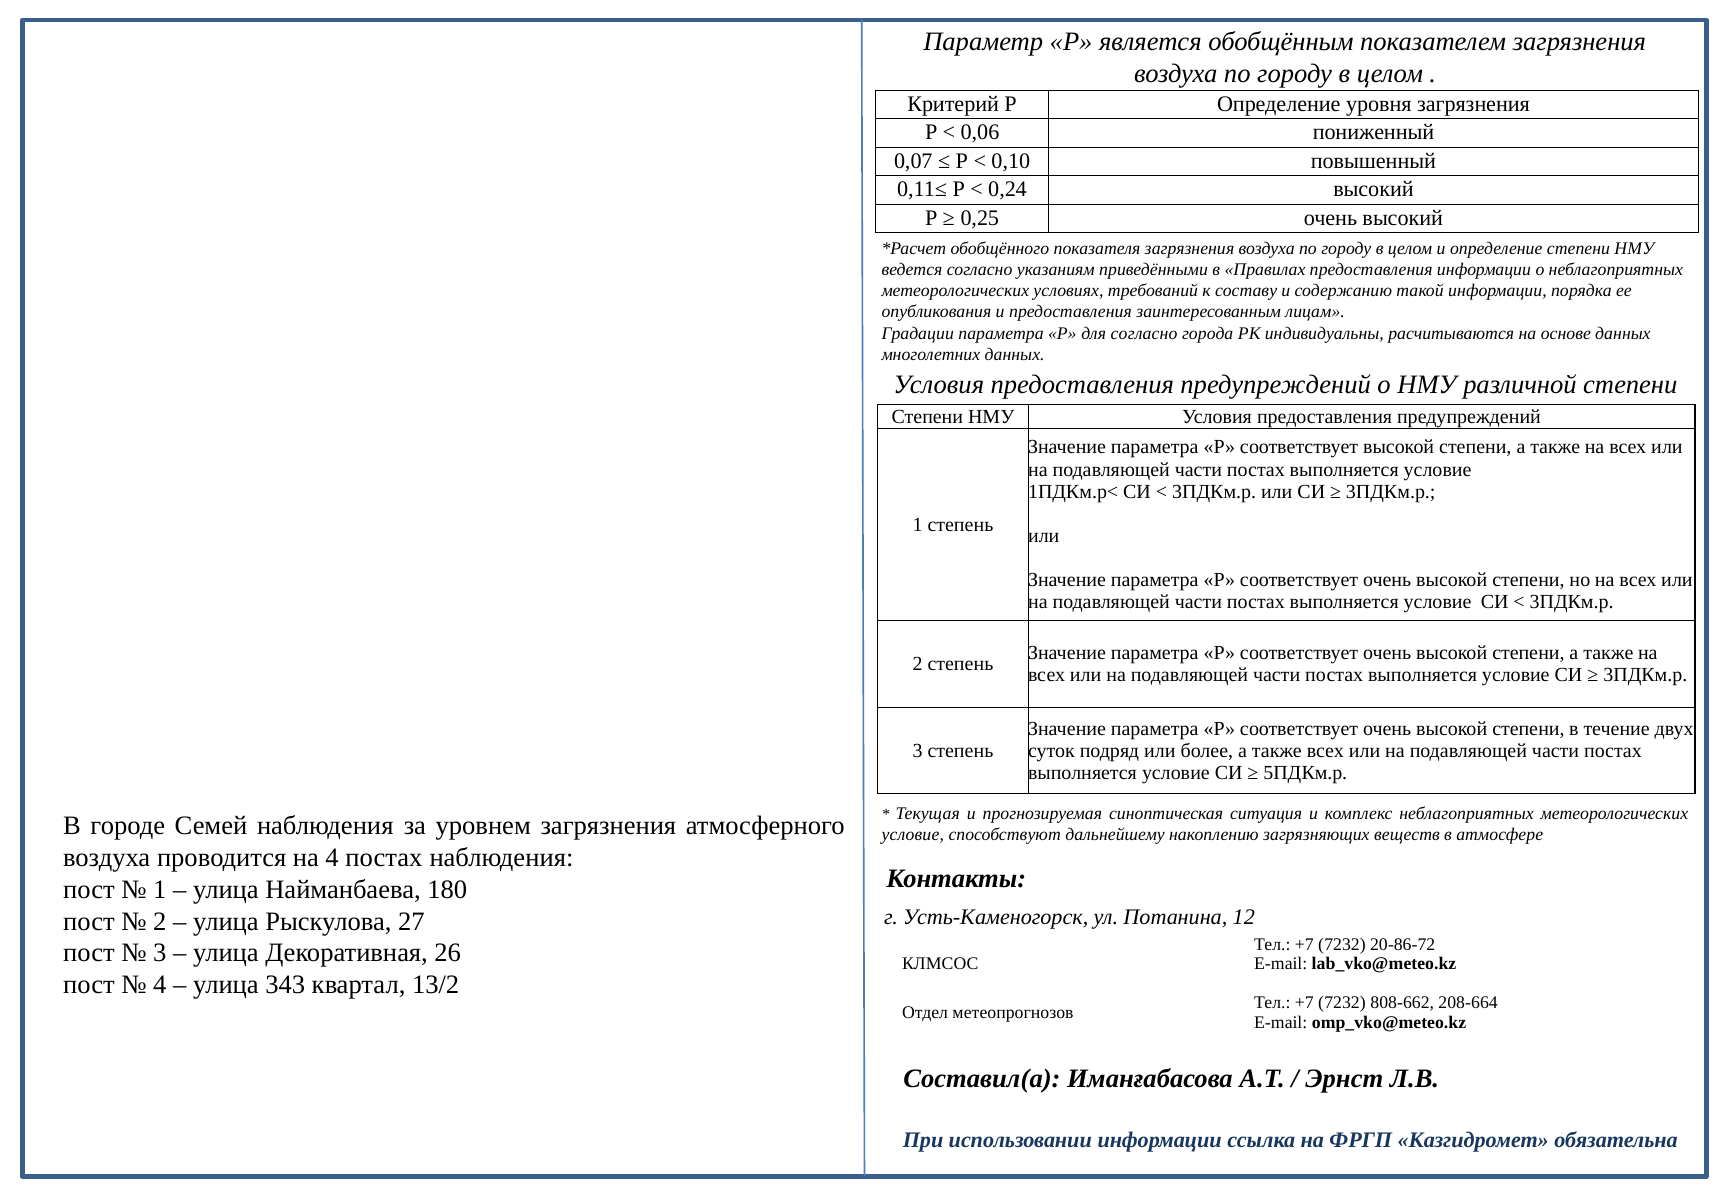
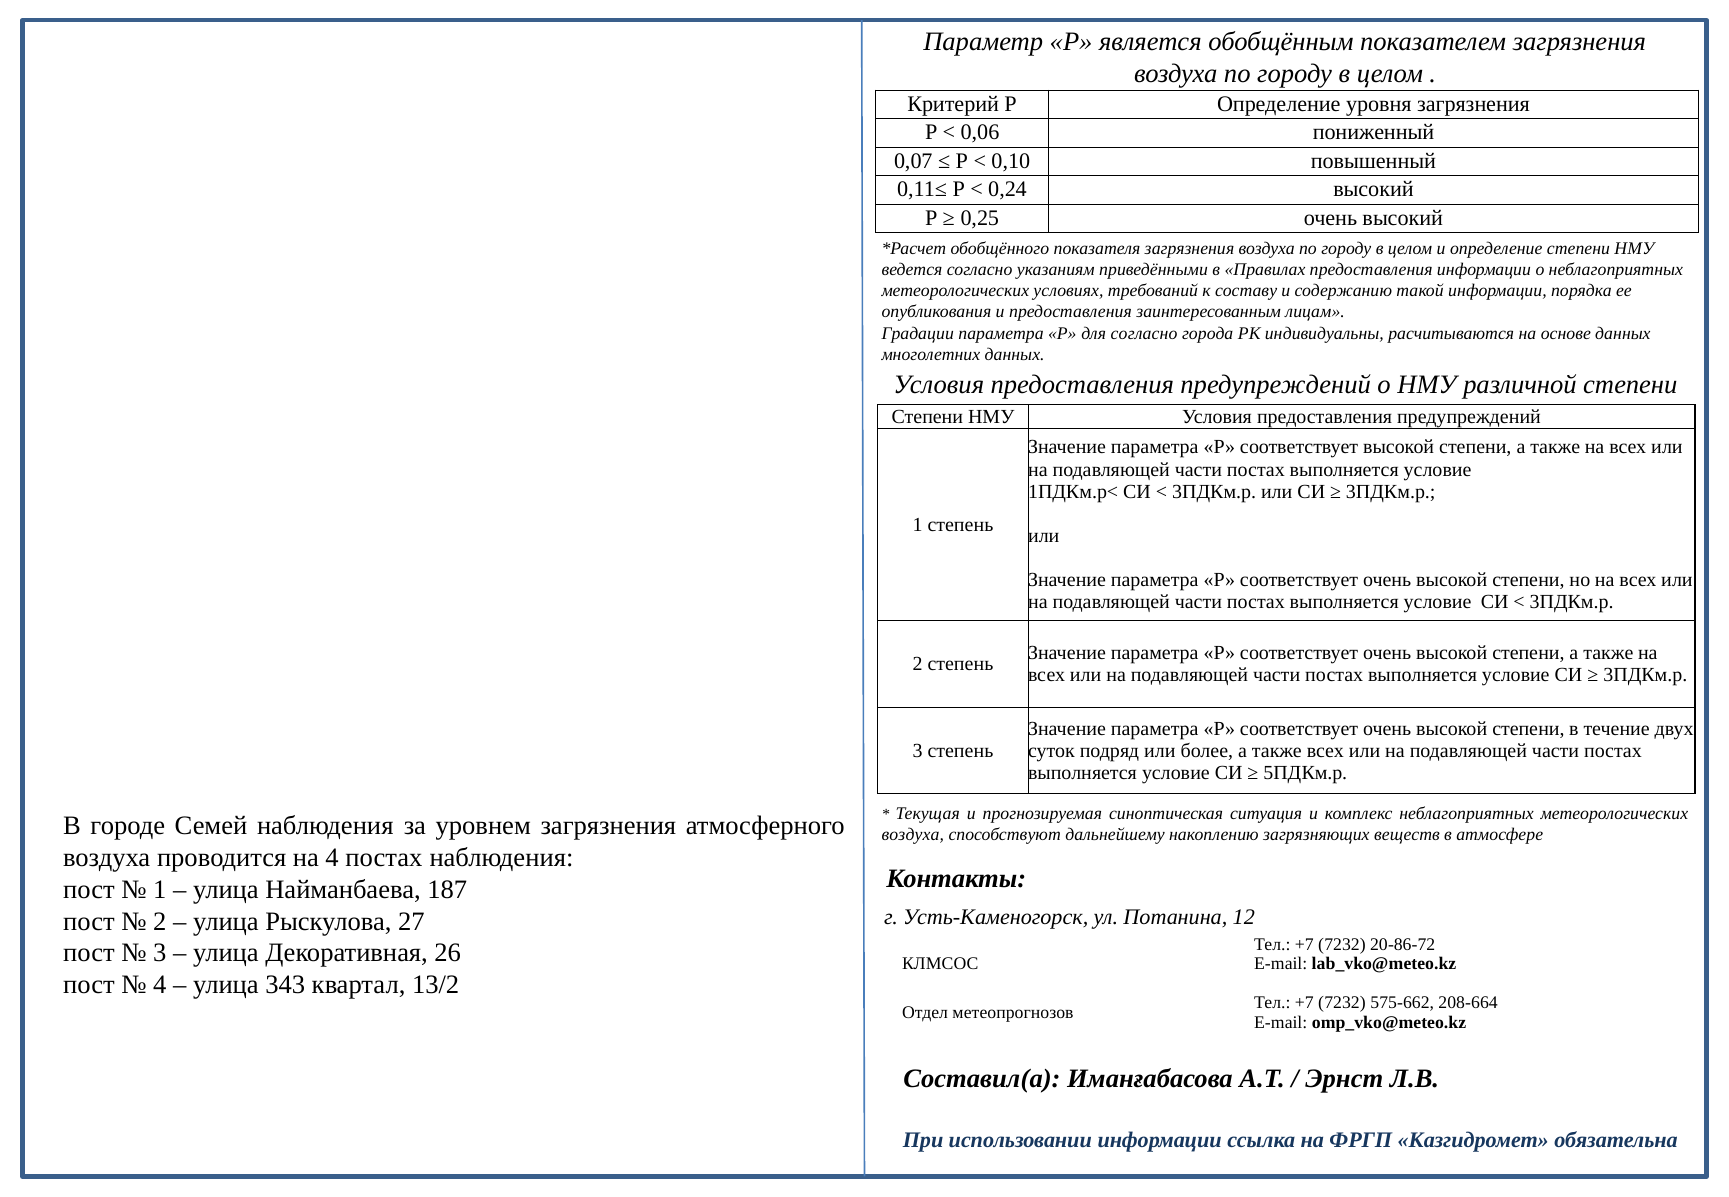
условие at (913, 835): условие -> воздуха
180: 180 -> 187
808-662: 808-662 -> 575-662
